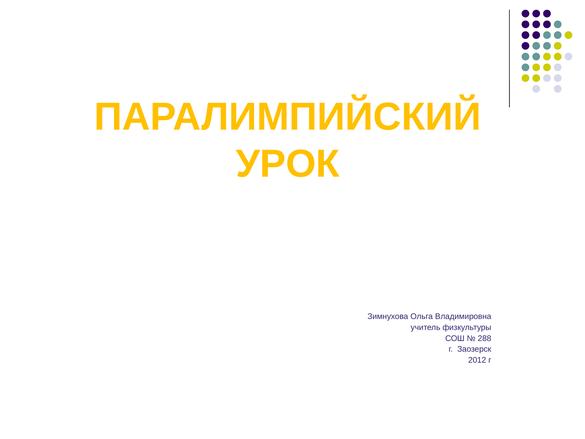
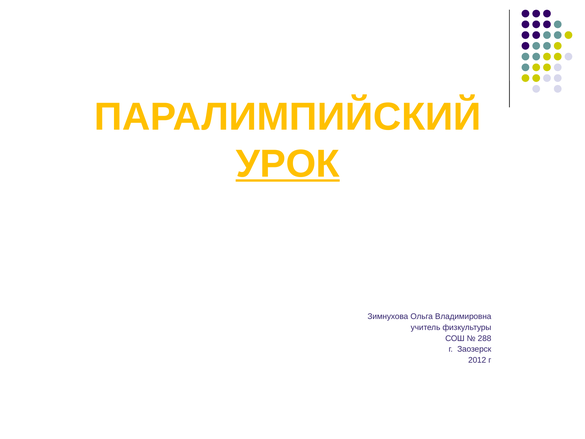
УРОК underline: none -> present
